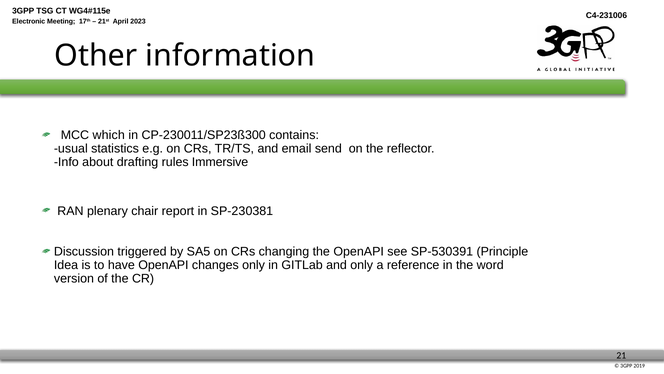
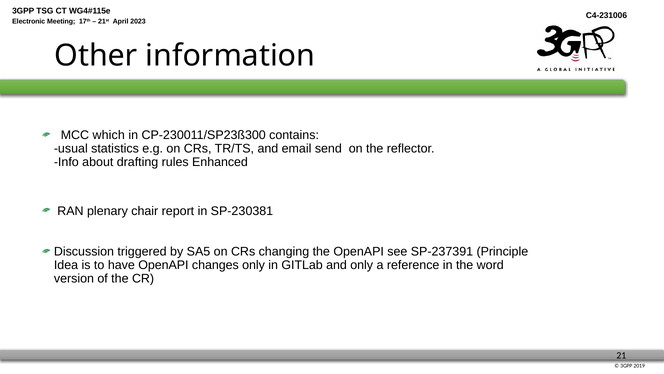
Immersive: Immersive -> Enhanced
SP-530391: SP-530391 -> SP-237391
